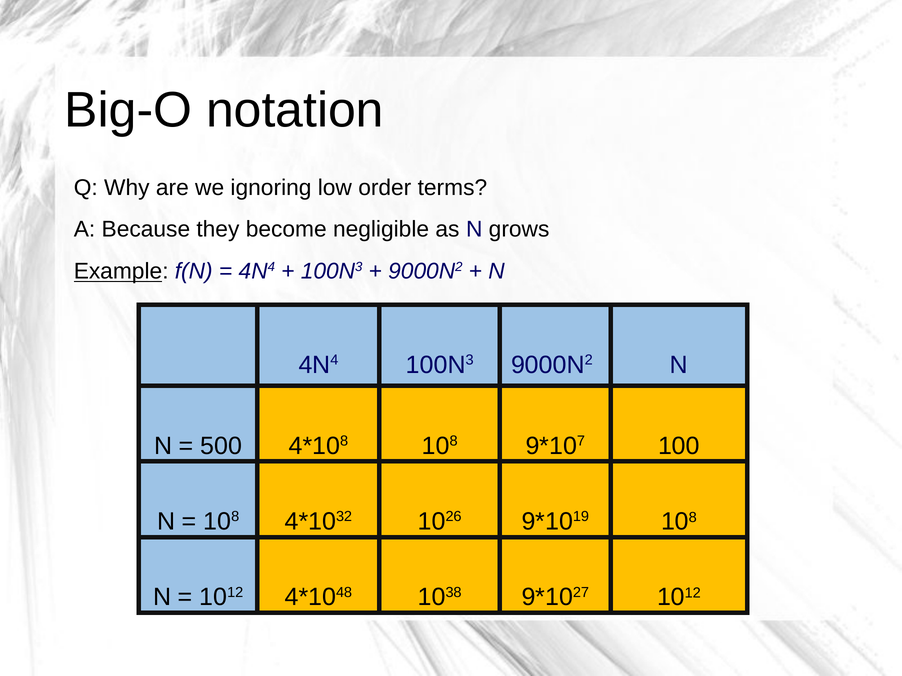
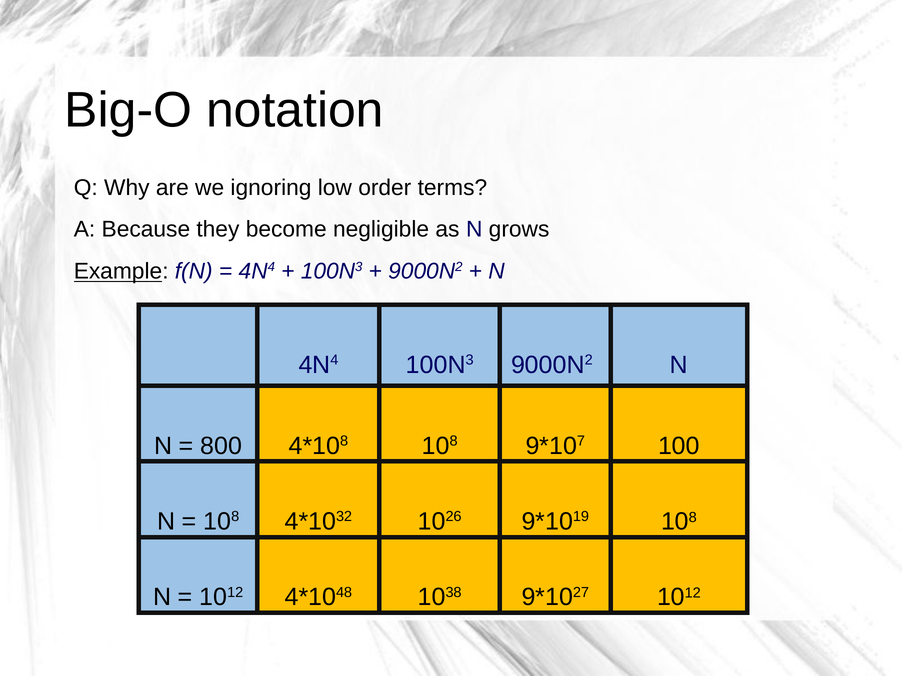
500: 500 -> 800
